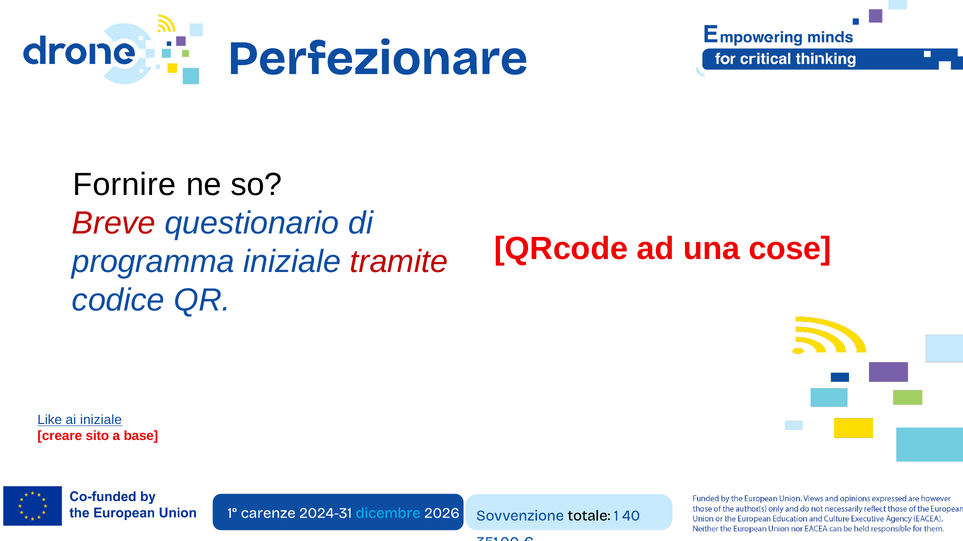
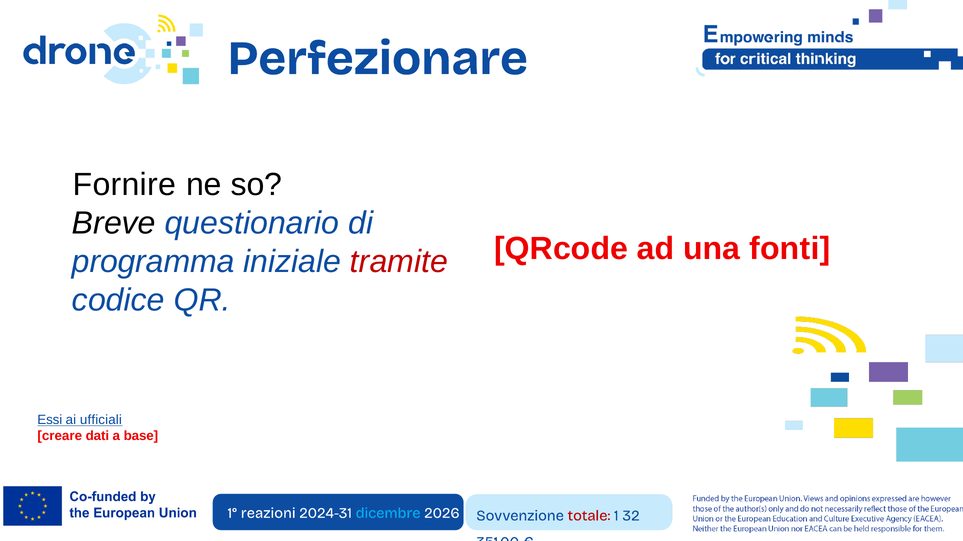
Breve colour: red -> black
cose: cose -> fonti
Like: Like -> Essi
ai iniziale: iniziale -> ufficiali
sito: sito -> dati
carenze: carenze -> reazioni
totale colour: black -> red
40: 40 -> 32
